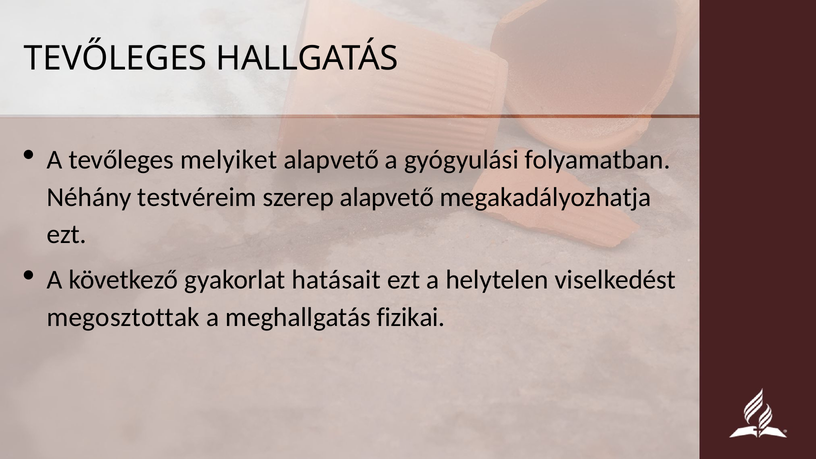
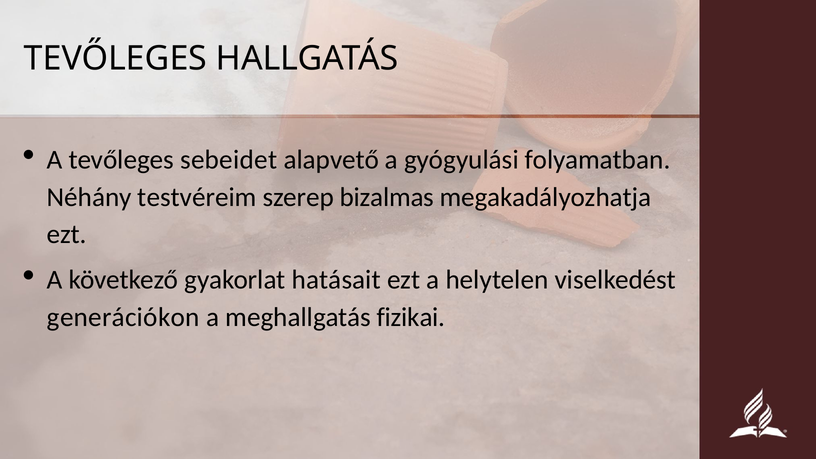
melyiket: melyiket -> sebeidet
szerep alapvető: alapvető -> bizalmas
megosztottak: megosztottak -> generációkon
